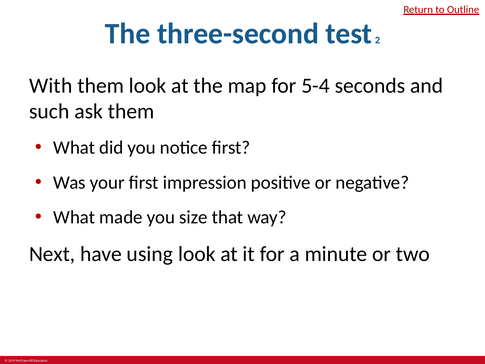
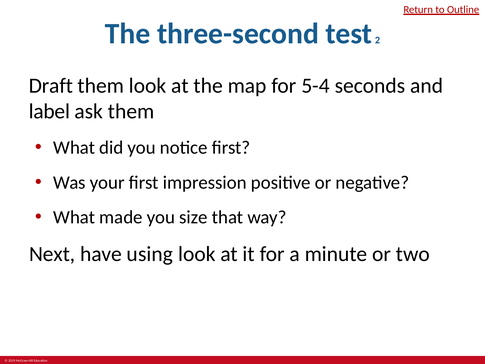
With: With -> Draft
such: such -> label
